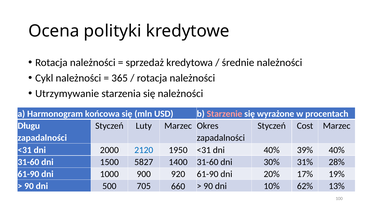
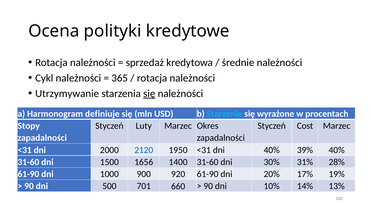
się at (149, 94) underline: none -> present
końcowa: końcowa -> definiuje
Starzenie colour: pink -> light blue
Długu: Długu -> Stopy
5827: 5827 -> 1656
705: 705 -> 701
62%: 62% -> 14%
